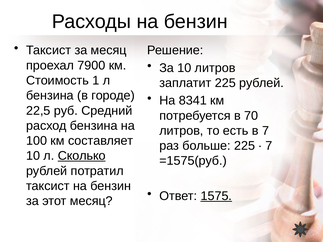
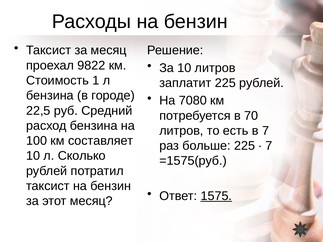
7900: 7900 -> 9822
8341: 8341 -> 7080
Сколько underline: present -> none
